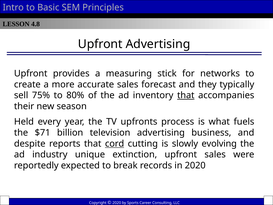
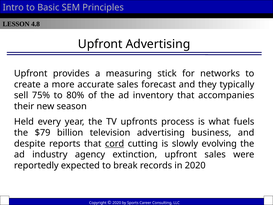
that at (186, 95) underline: present -> none
$71: $71 -> $79
unique: unique -> agency
